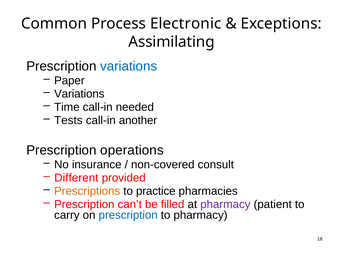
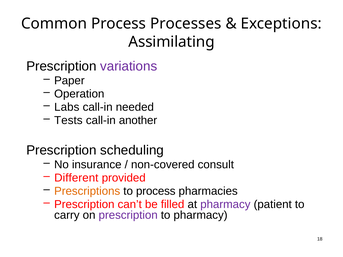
Electronic: Electronic -> Processes
variations at (129, 66) colour: blue -> purple
Variations at (79, 94): Variations -> Operation
Time: Time -> Labs
operations: operations -> scheduling
to practice: practice -> process
prescription at (128, 215) colour: blue -> purple
